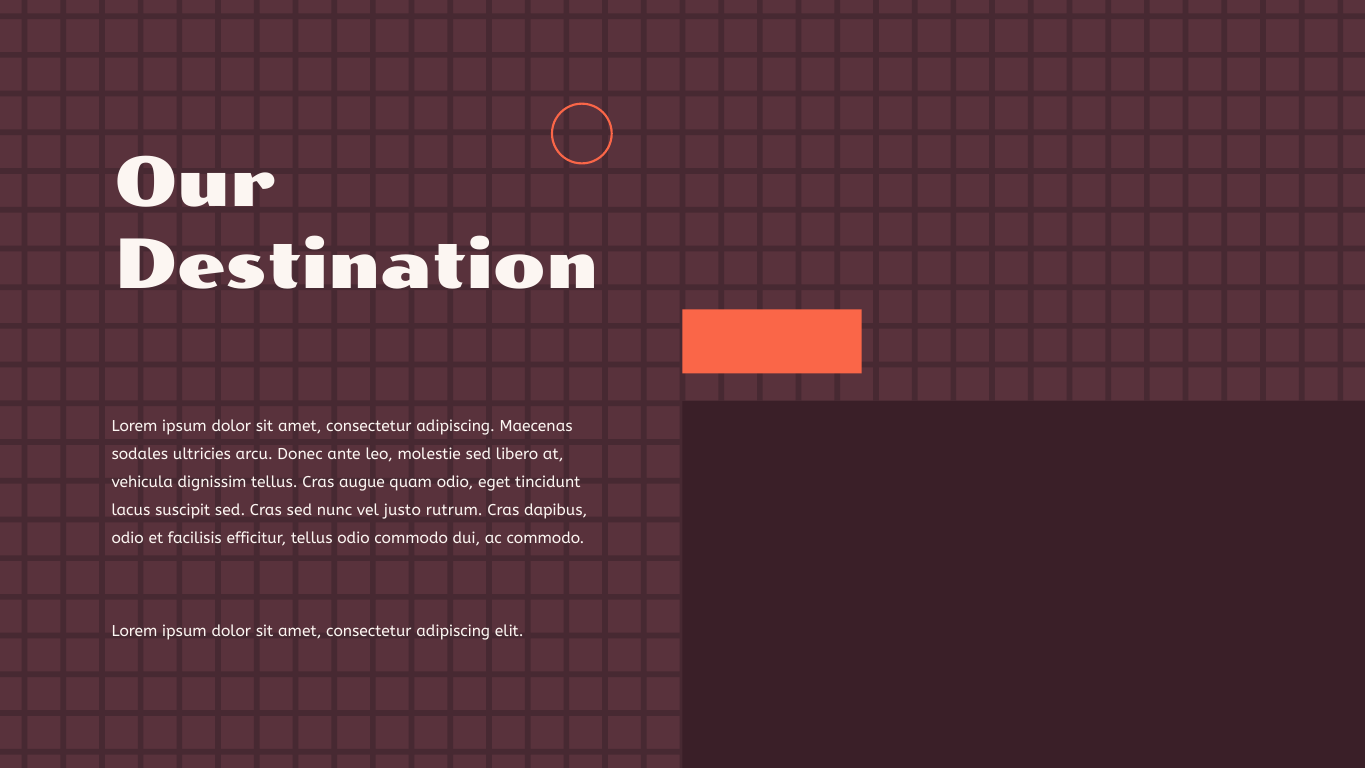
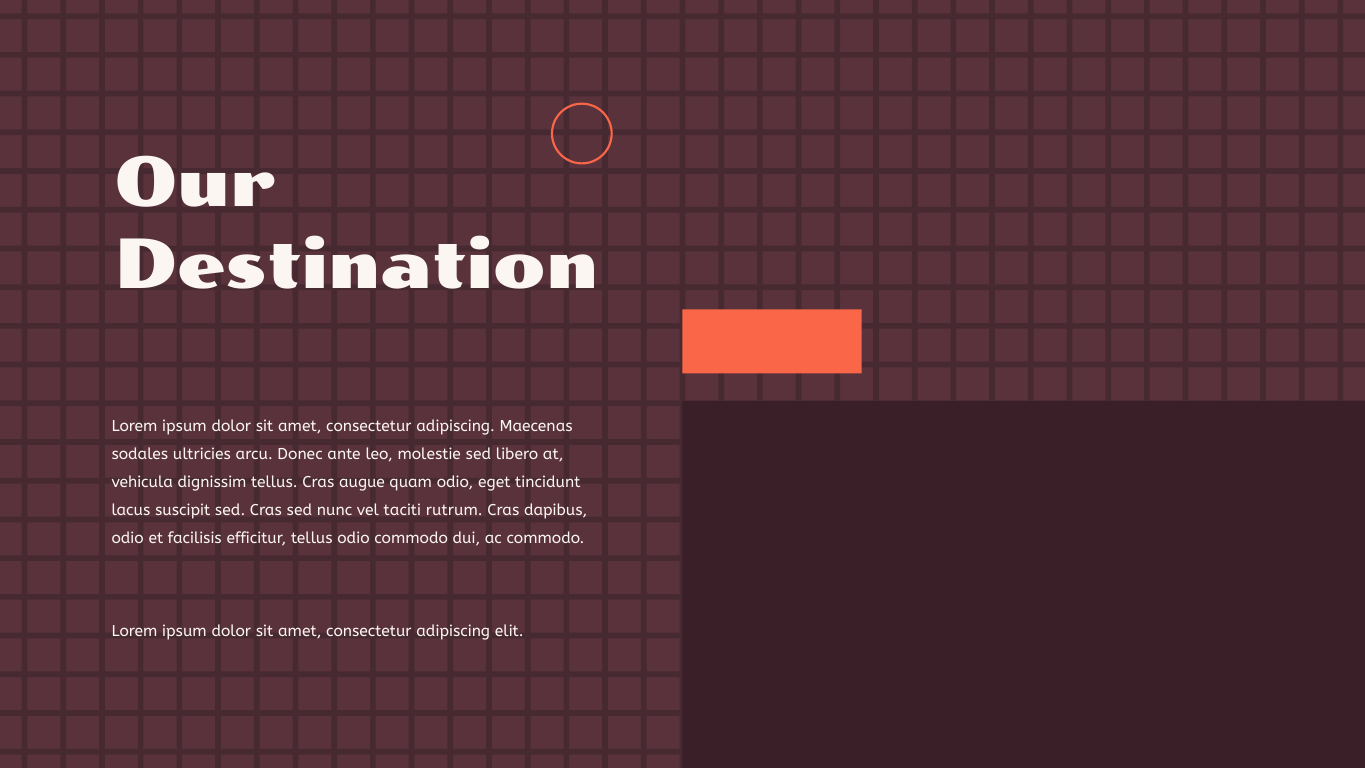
justo: justo -> taciti
